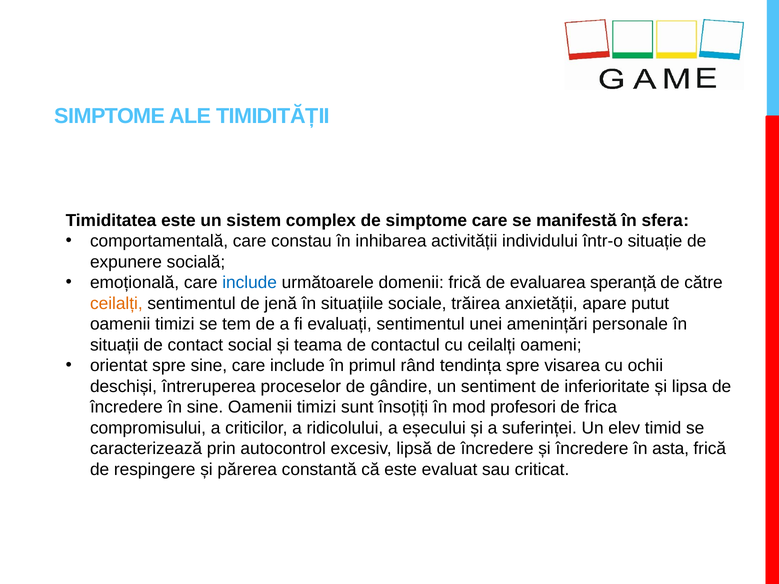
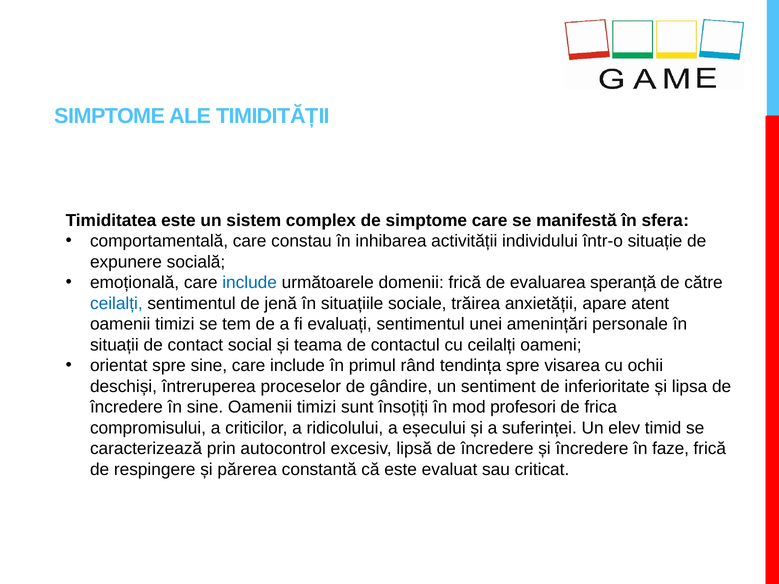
ceilalți at (116, 304) colour: orange -> blue
putut: putut -> atent
asta: asta -> faze
